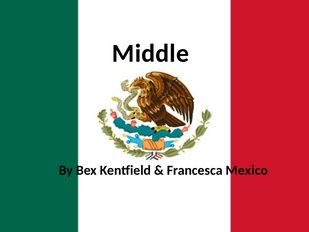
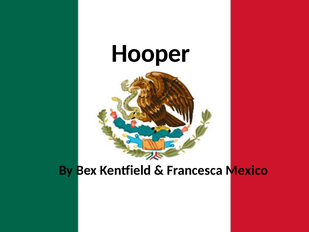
Middle: Middle -> Hooper
